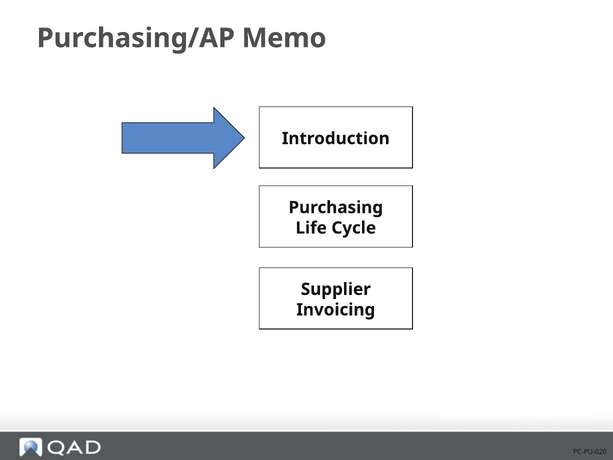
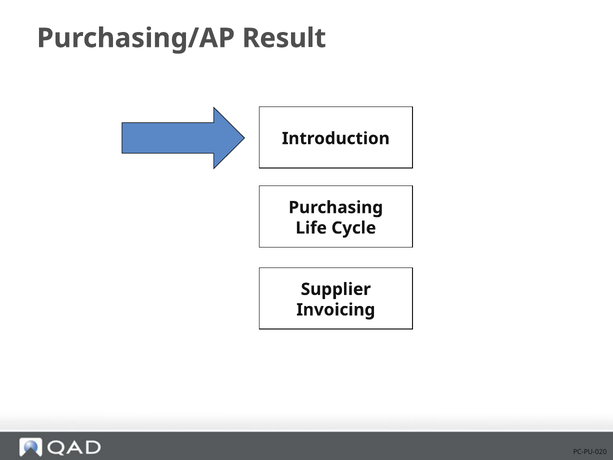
Memo: Memo -> Result
